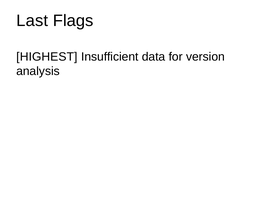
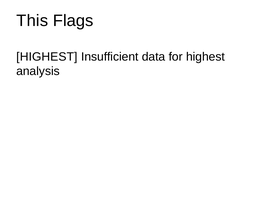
Last: Last -> This
for version: version -> highest
